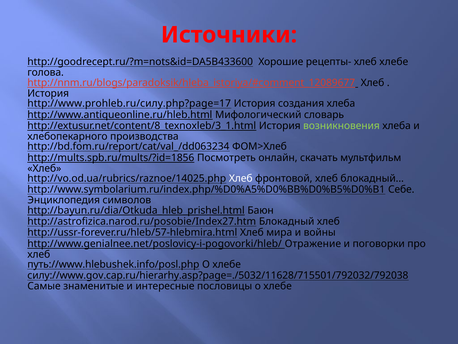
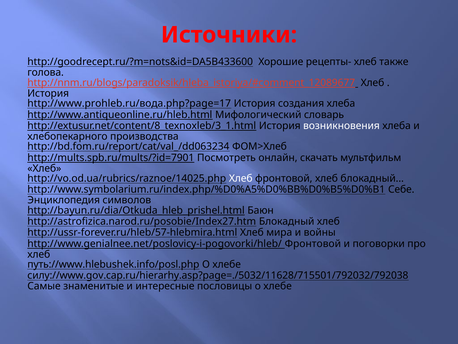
хлеб хлебе: хлебе -> также
http://www.prohleb.ru/силу.php?page=17: http://www.prohleb.ru/силу.php?page=17 -> http://www.prohleb.ru/вода.php?page=17
возникновения colour: light green -> white
http://mults.spb.ru/mults/?id=1856: http://mults.spb.ru/mults/?id=1856 -> http://mults.spb.ru/mults/?id=7901
http://www.genialnee.net/poslovicy-i-pogovorki/hleb/ Отражение: Отражение -> Фронтовой
